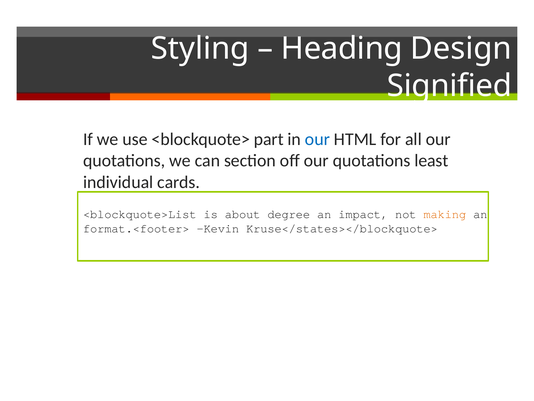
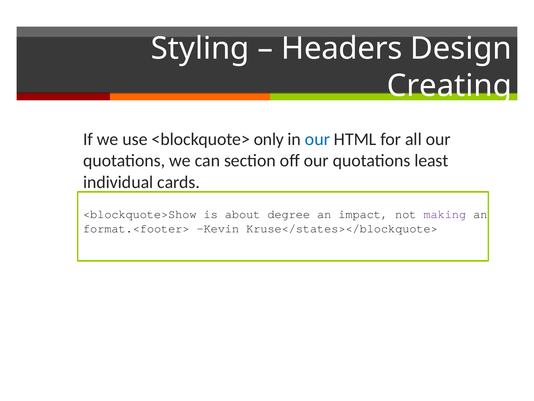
Heading: Heading -> Headers
Signified: Signified -> Creating
part: part -> only
<blockquote>List: <blockquote>List -> <blockquote>Show
making colour: orange -> purple
